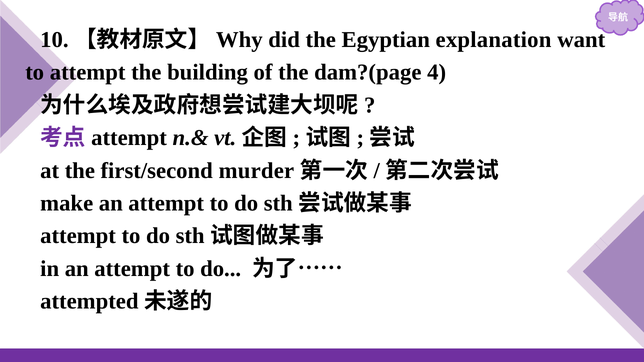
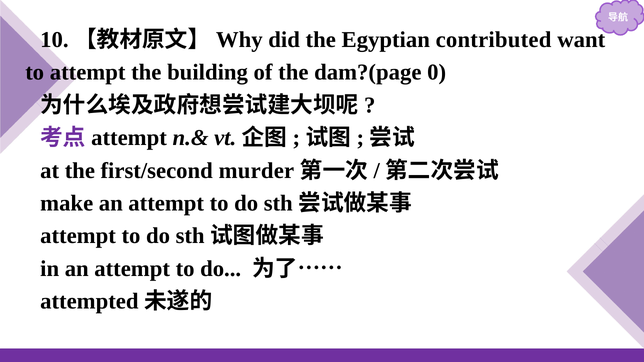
explanation: explanation -> contributed
4: 4 -> 0
